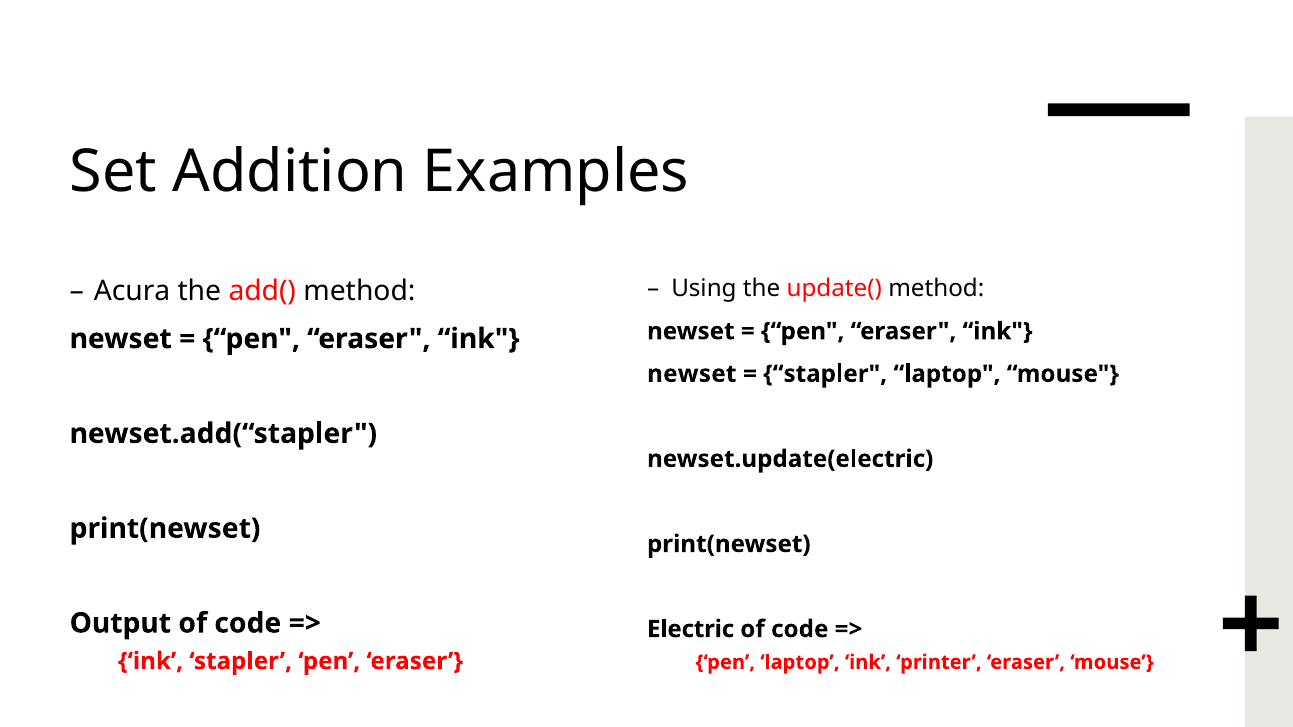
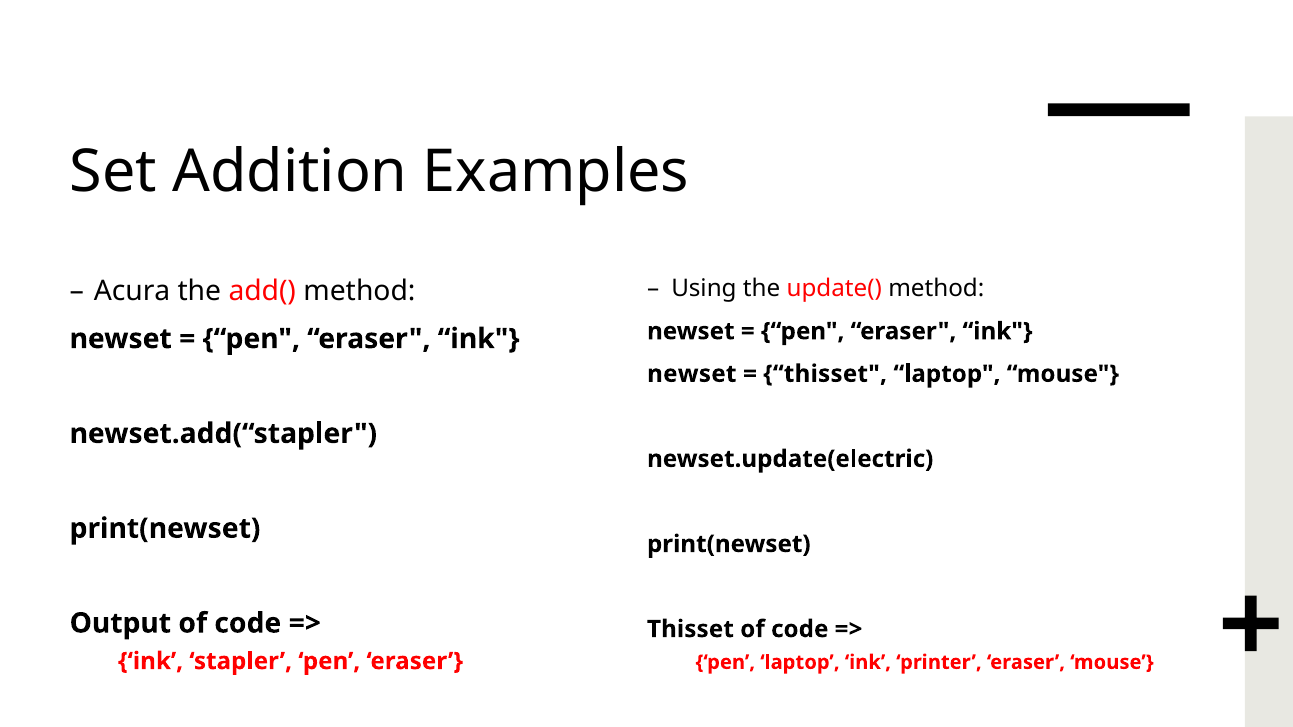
stapler at (825, 374): stapler -> thisset
Electric at (691, 629): Electric -> Thisset
